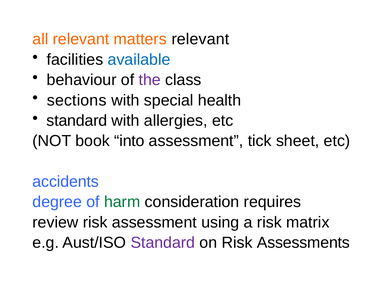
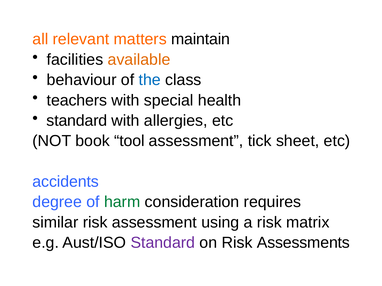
matters relevant: relevant -> maintain
available colour: blue -> orange
the colour: purple -> blue
sections: sections -> teachers
into: into -> tool
review: review -> similar
